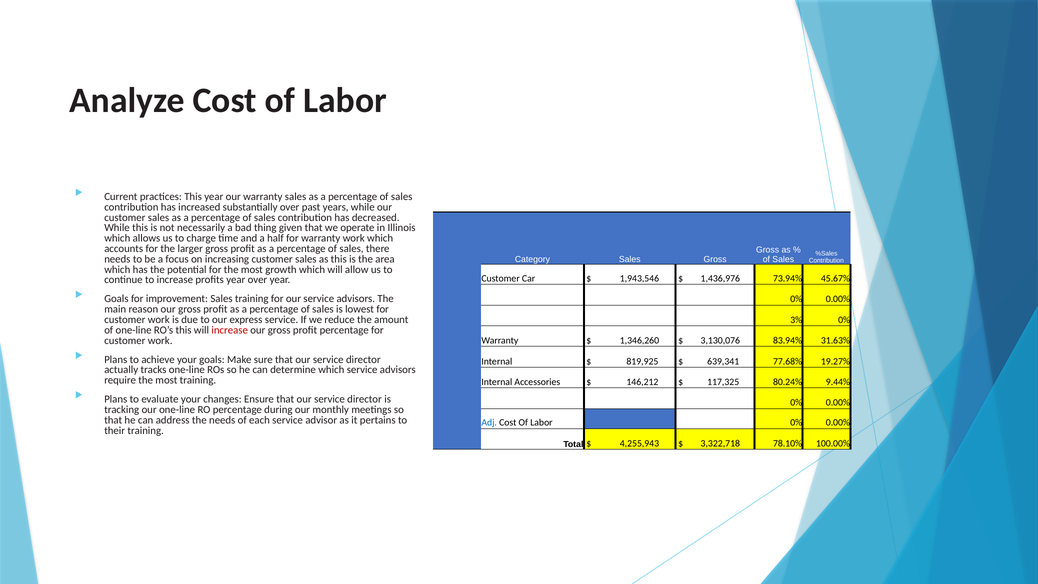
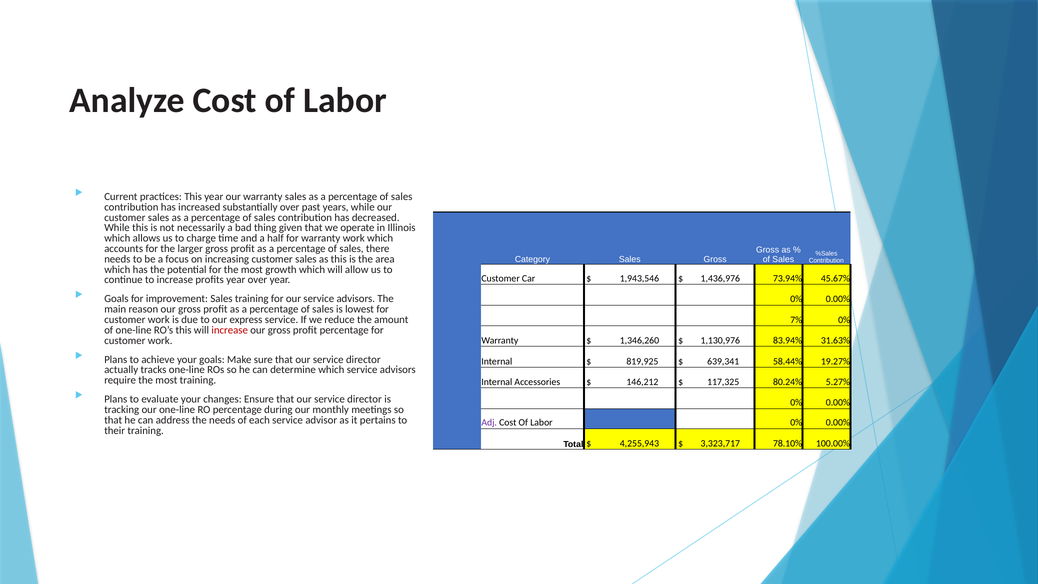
3%: 3% -> 7%
3,130,076: 3,130,076 -> 1,130,976
77.68%: 77.68% -> 58.44%
9.44%: 9.44% -> 5.27%
Adj colour: blue -> purple
3,322,718: 3,322,718 -> 3,323,717
